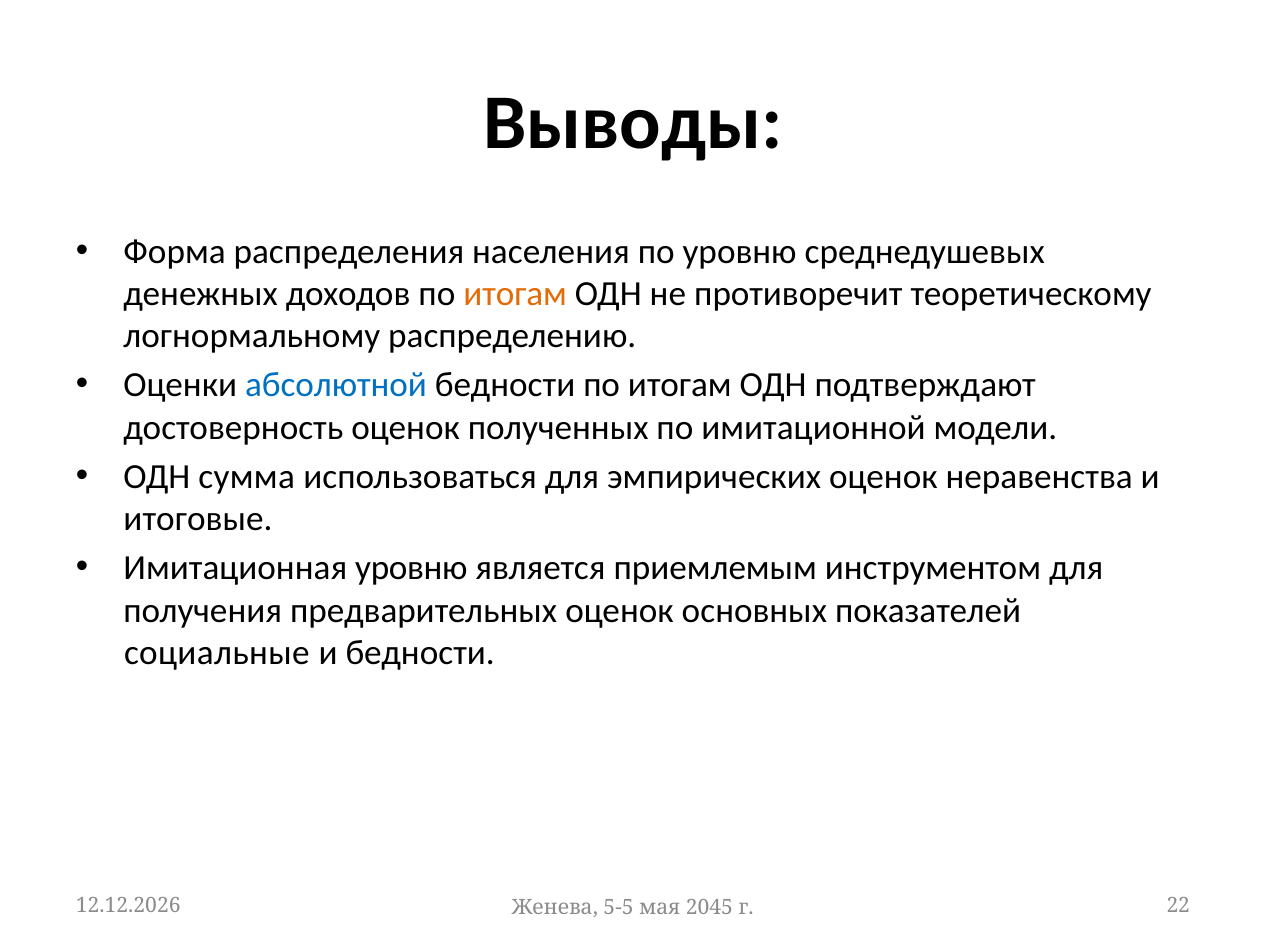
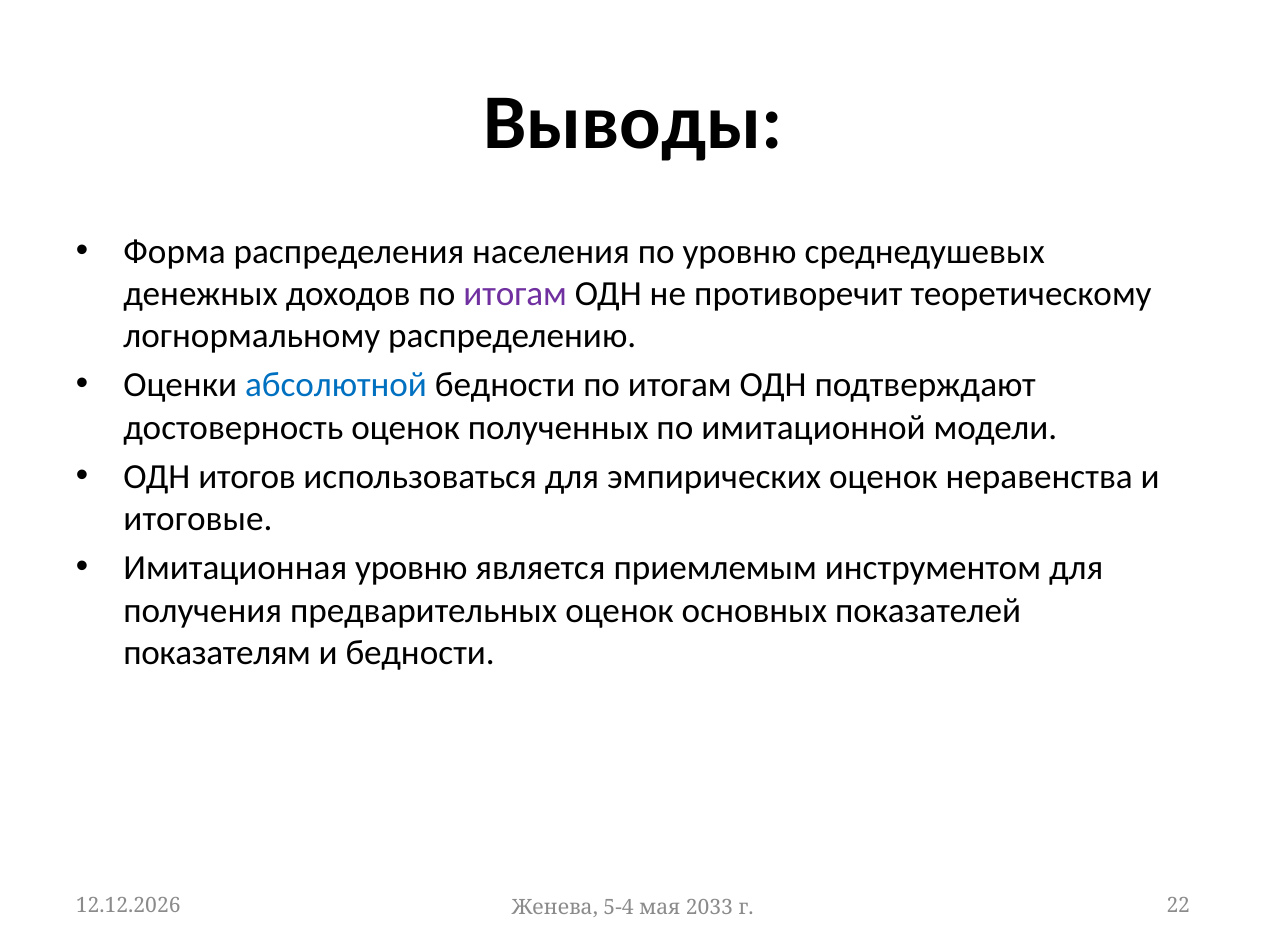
итогам at (515, 294) colour: orange -> purple
сумма: сумма -> итогов
социальные: социальные -> показателям
5-5: 5-5 -> 5-4
2045: 2045 -> 2033
